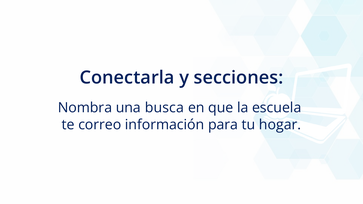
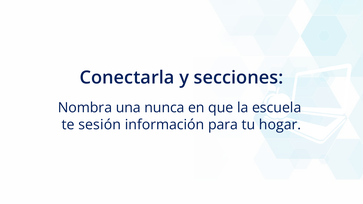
busca: busca -> nunca
correo: correo -> sesión
